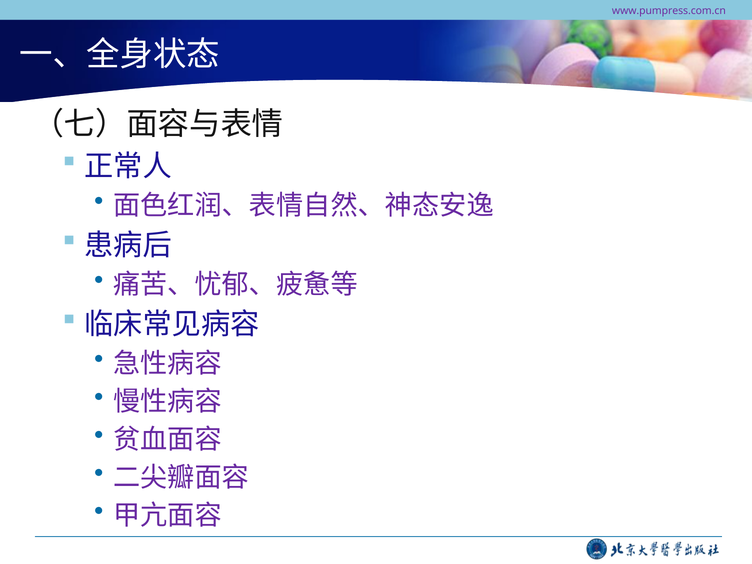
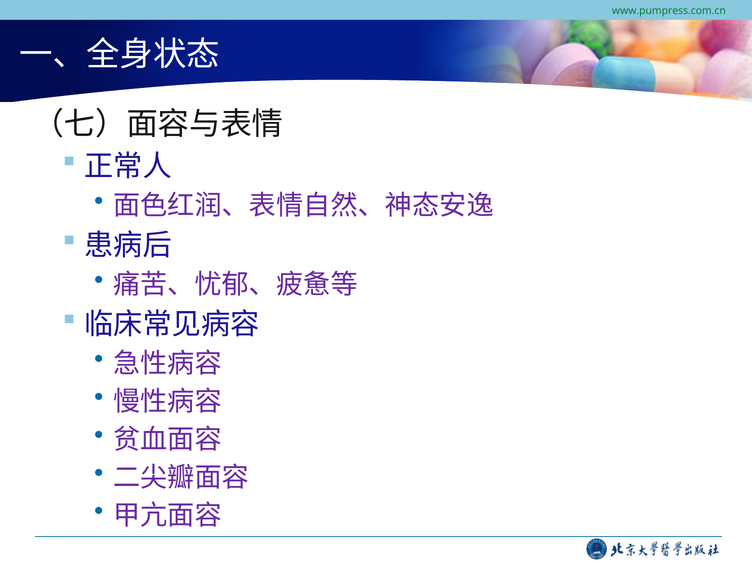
www.pumpress.com.cn colour: purple -> green
